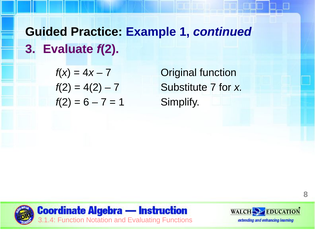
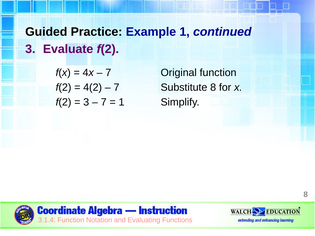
Substitute 7: 7 -> 8
6 at (86, 102): 6 -> 3
